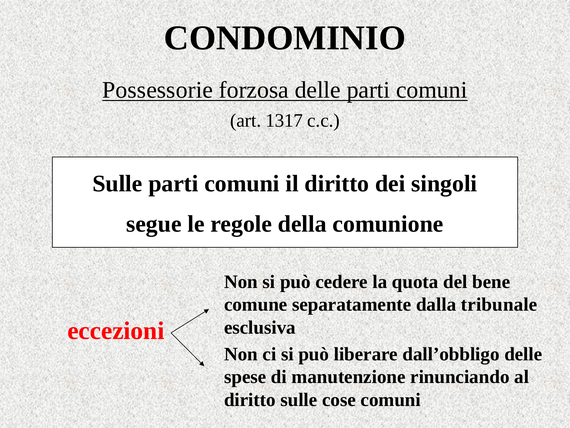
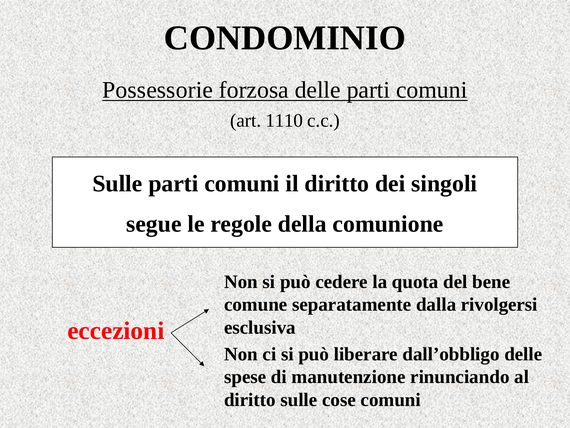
1317: 1317 -> 1110
tribunale: tribunale -> rivolgersi
